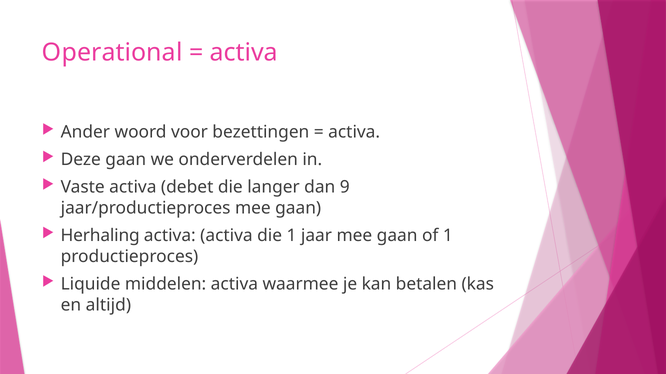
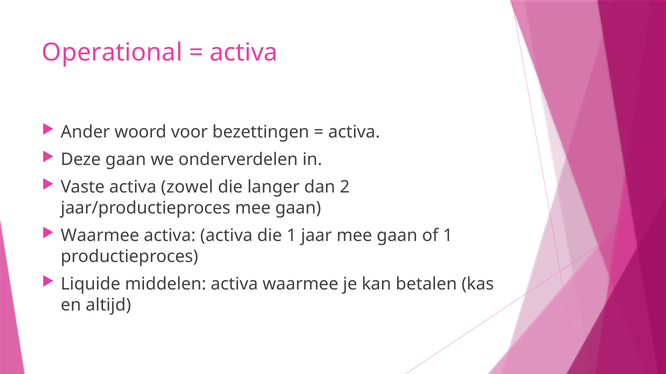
debet: debet -> zowel
9: 9 -> 2
Herhaling at (100, 236): Herhaling -> Waarmee
